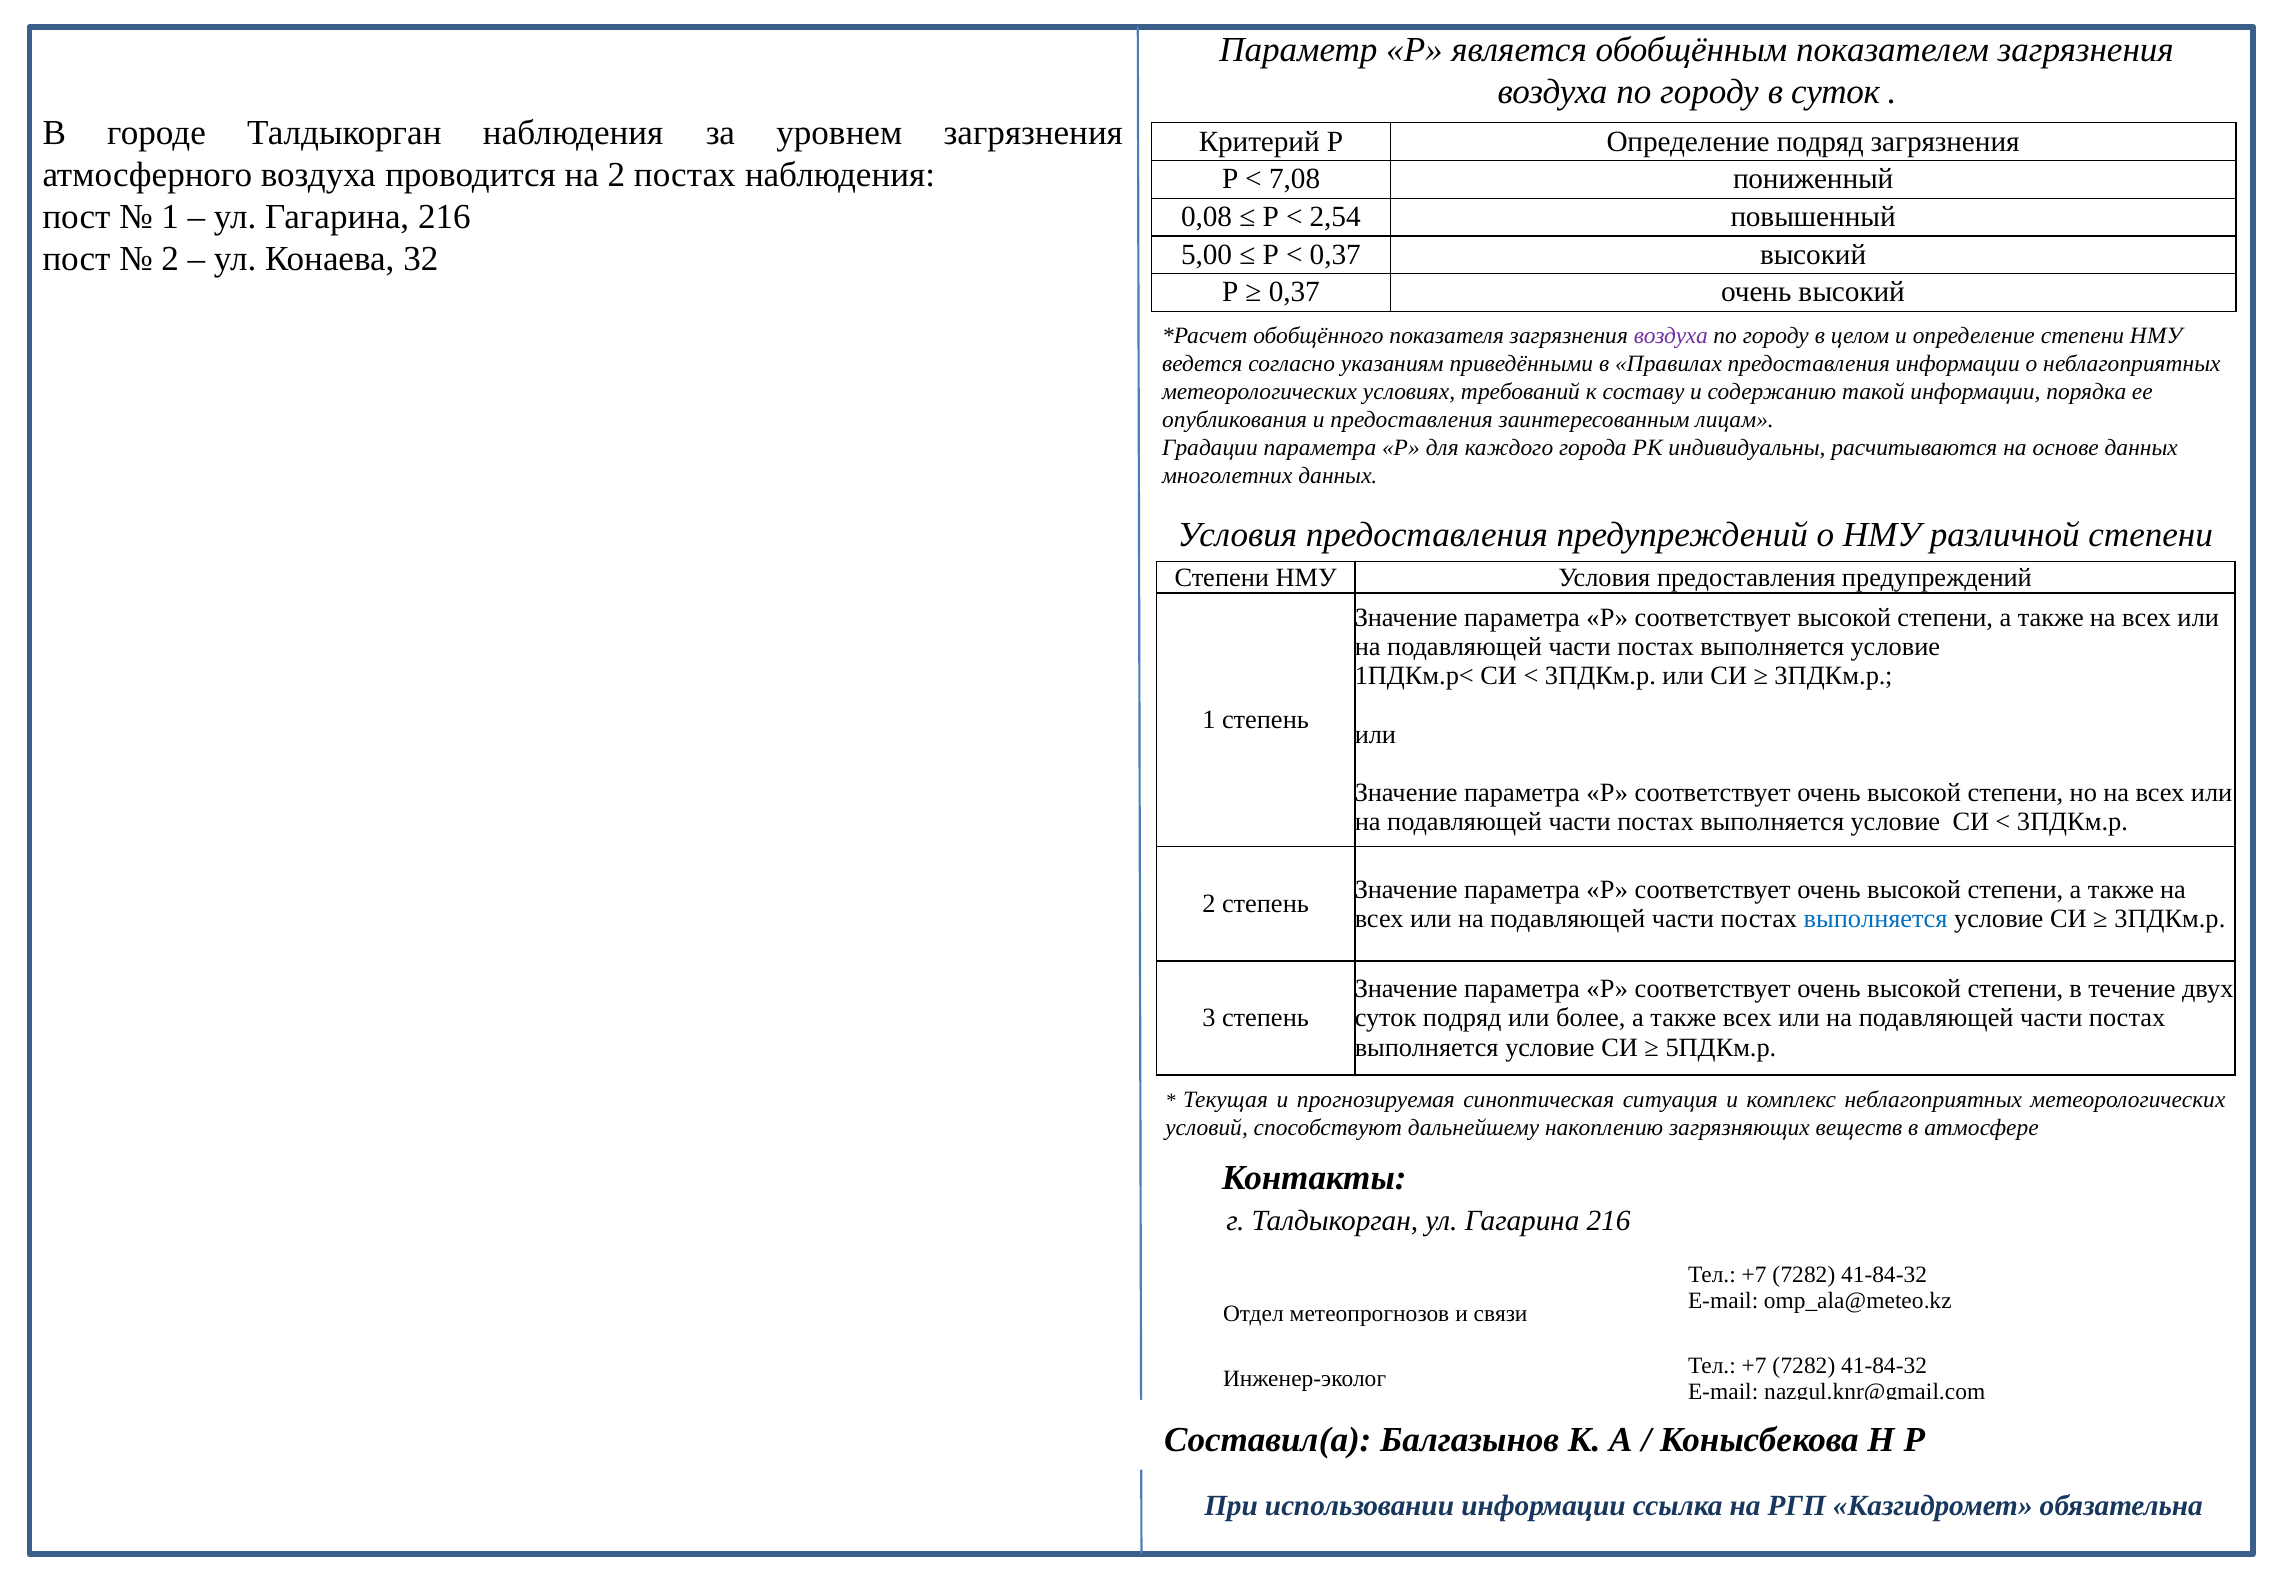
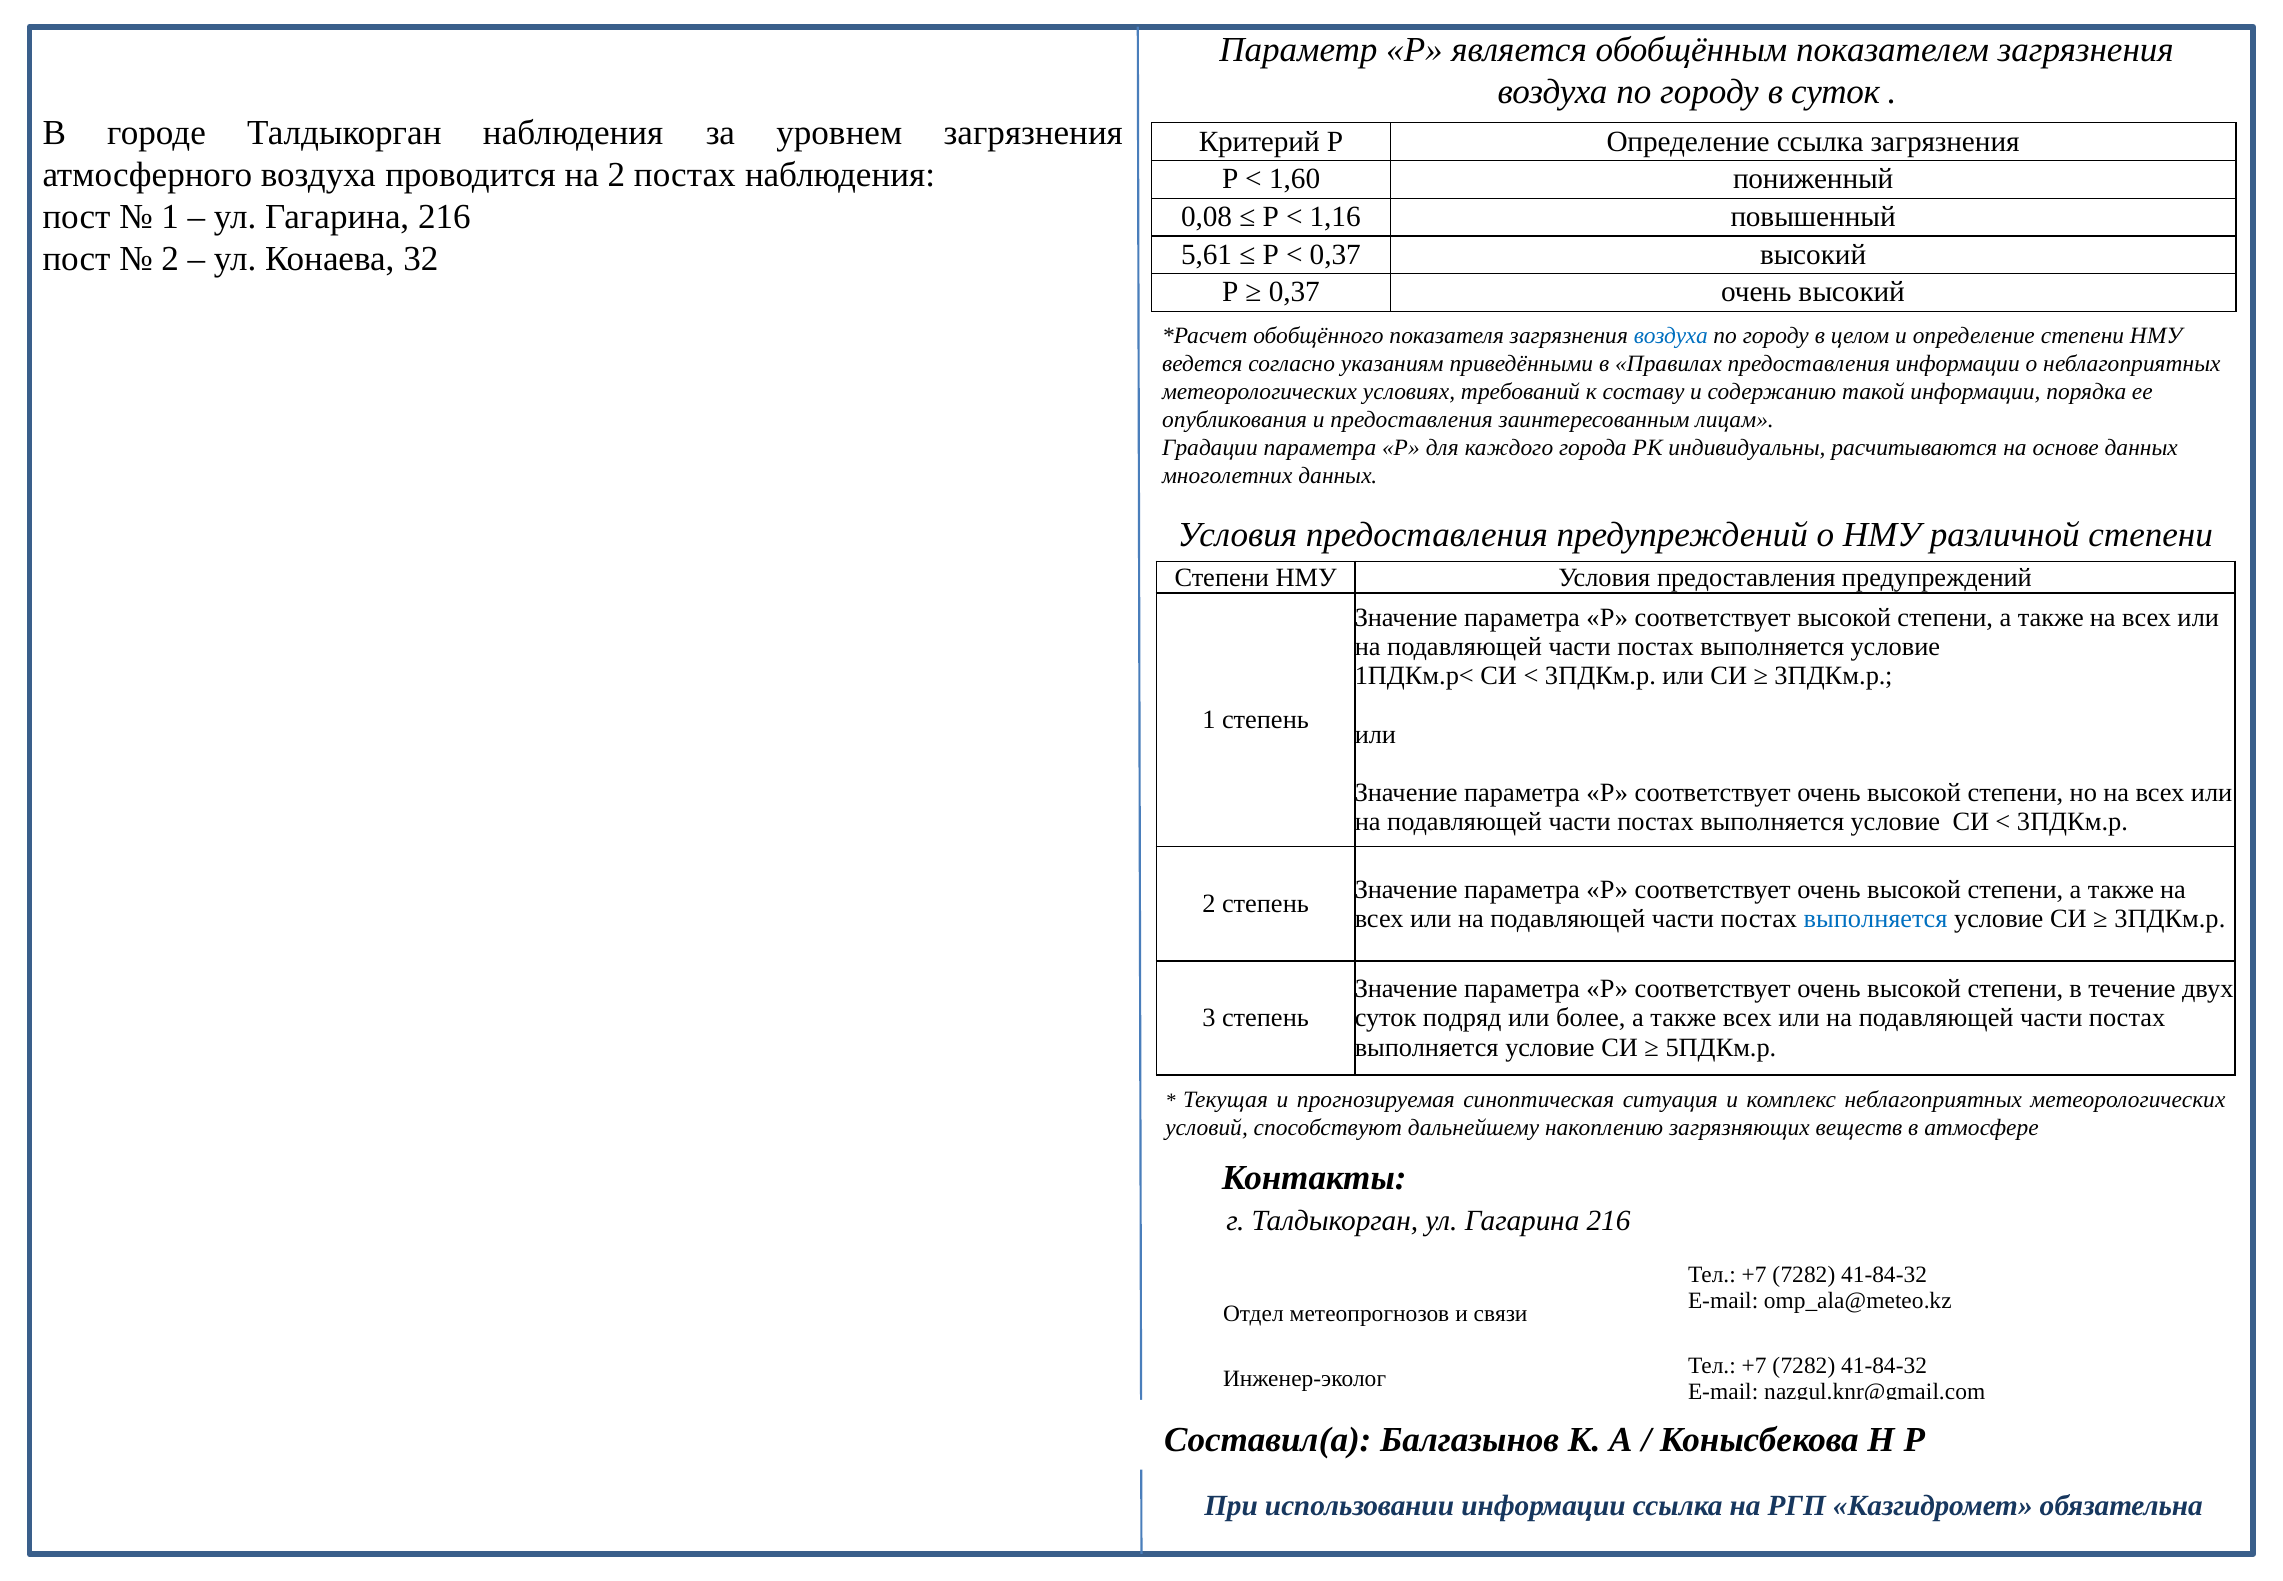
Определение подряд: подряд -> ссылка
7,08: 7,08 -> 1,60
2,54: 2,54 -> 1,16
5,00: 5,00 -> 5,61
воздуха at (1671, 335) colour: purple -> blue
